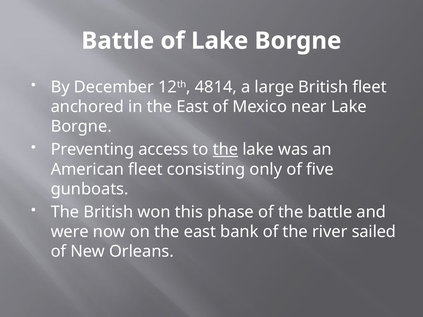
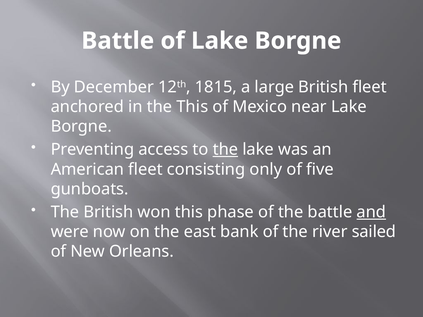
4814: 4814 -> 1815
in the East: East -> This
and underline: none -> present
